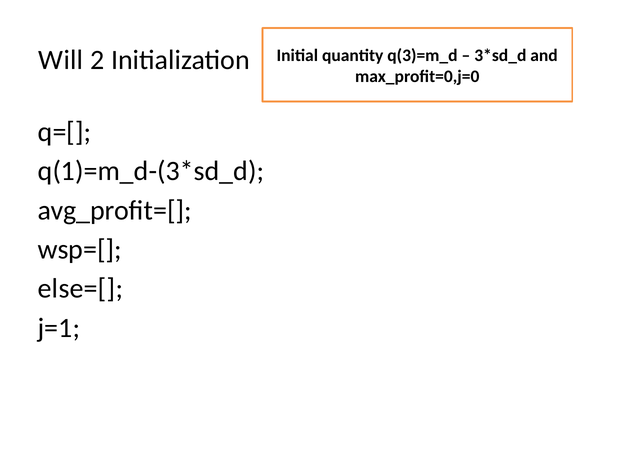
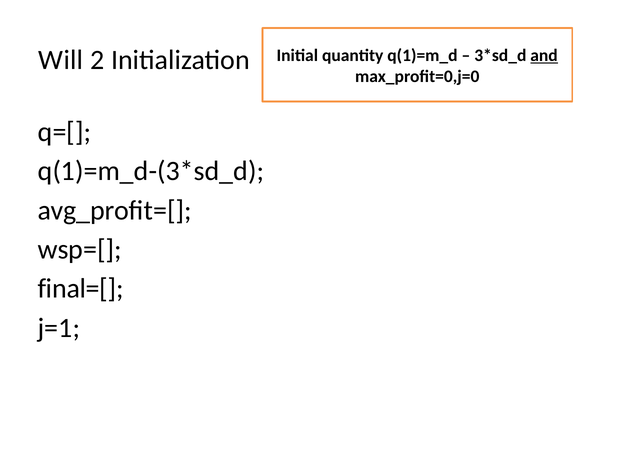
q(3)=m_d: q(3)=m_d -> q(1)=m_d
and underline: none -> present
else=[: else=[ -> final=[
